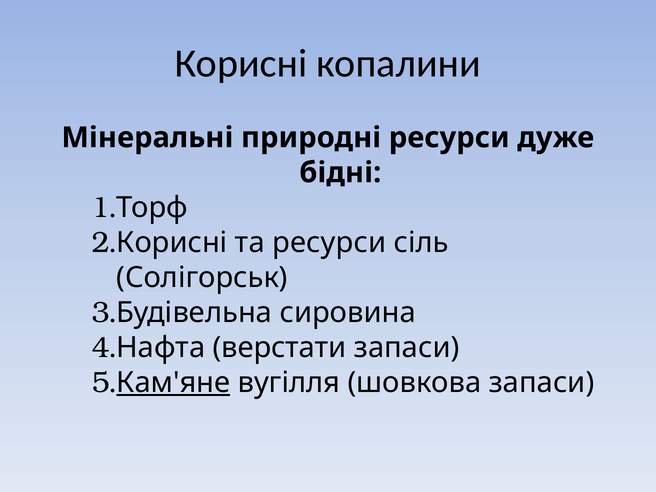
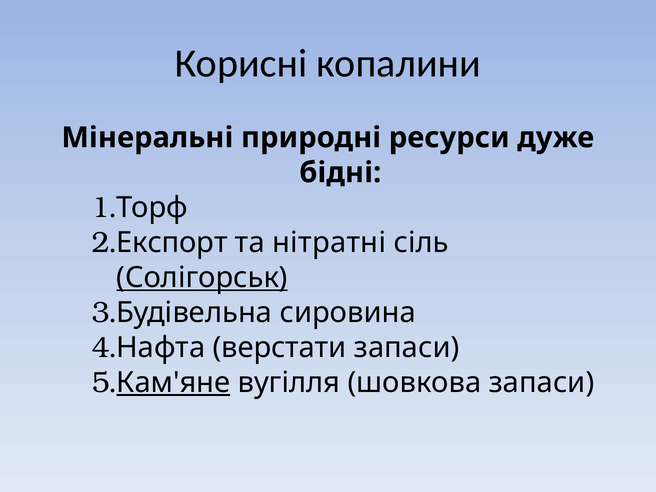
Корисні at (172, 243): Корисні -> Експорт
та ресурси: ресурси -> нітратні
Солігорськ underline: none -> present
